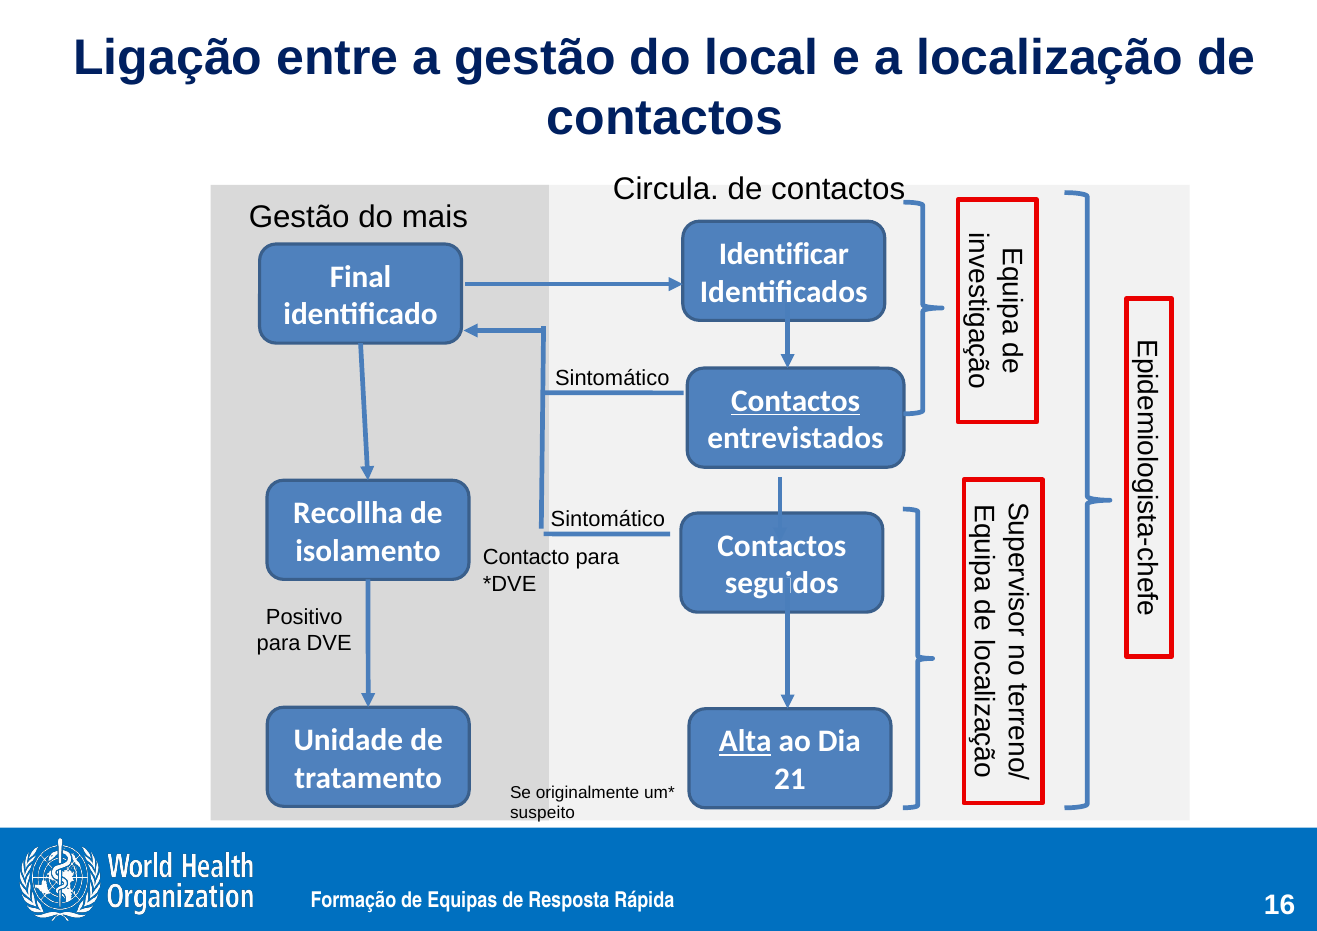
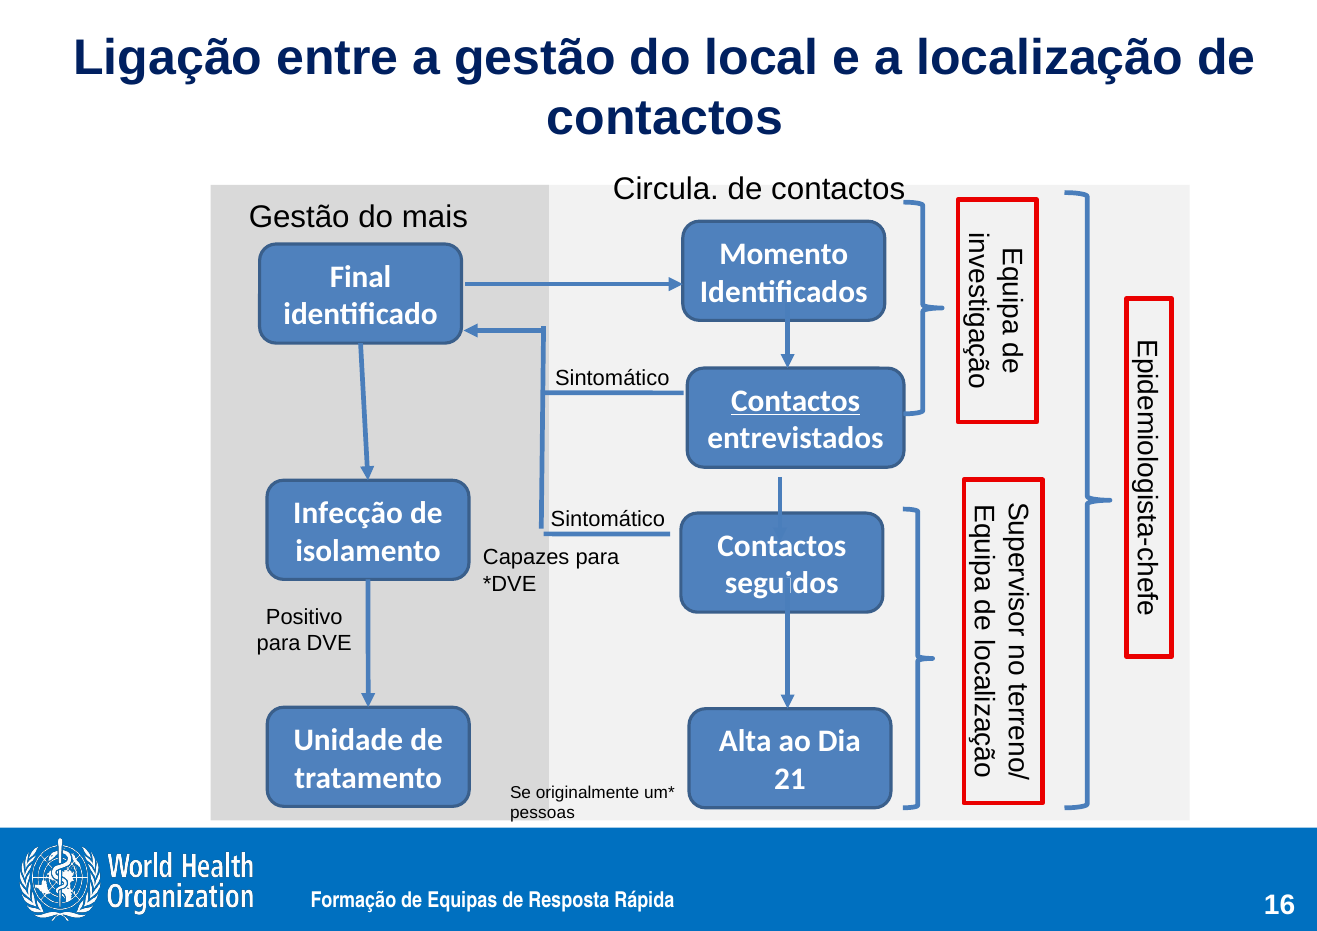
Identificar: Identificar -> Momento
Recollha: Recollha -> Infecção
Contacto: Contacto -> Capazes
Alta underline: present -> none
suspeito: suspeito -> pessoas
